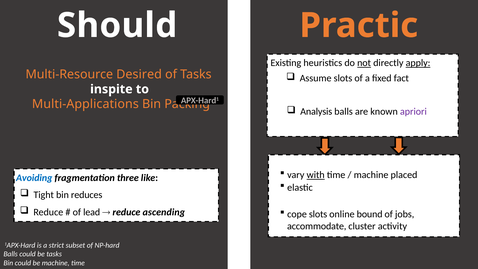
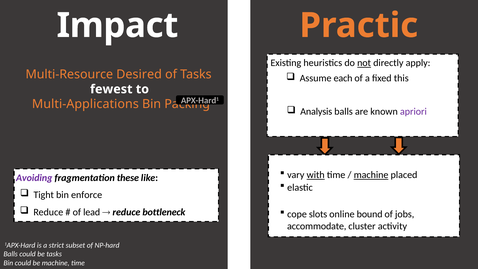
Should: Should -> Impact
apply underline: present -> none
slots at (343, 78): slots -> each
fact: fact -> this
inspite: inspite -> fewest
machine at (371, 175) underline: none -> present
Avoiding colour: blue -> purple
three: three -> these
reduces: reduces -> enforce
ascending: ascending -> bottleneck
